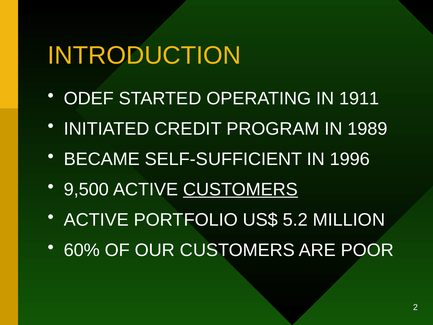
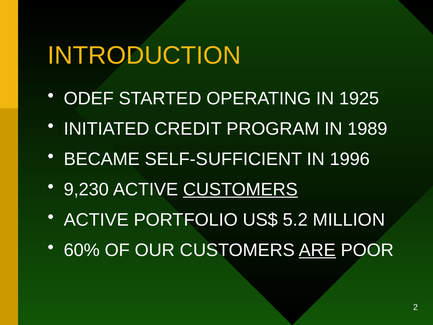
1911: 1911 -> 1925
9,500: 9,500 -> 9,230
ARE underline: none -> present
